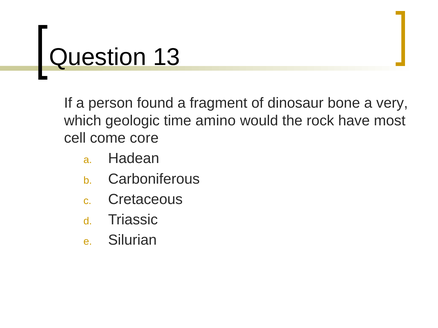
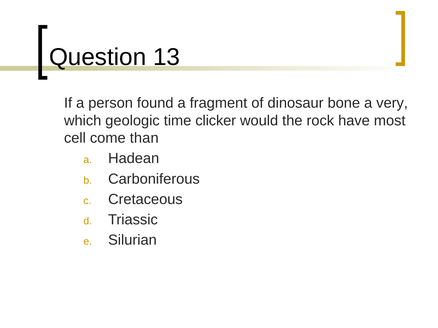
amino: amino -> clicker
core: core -> than
